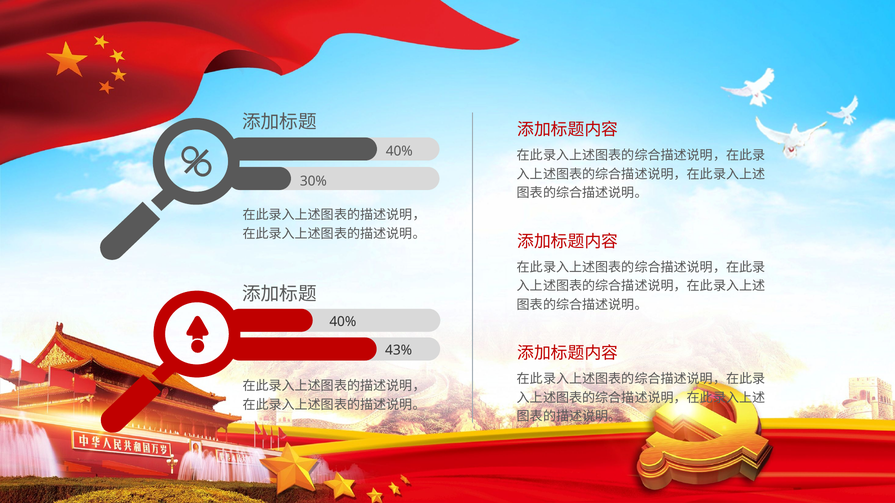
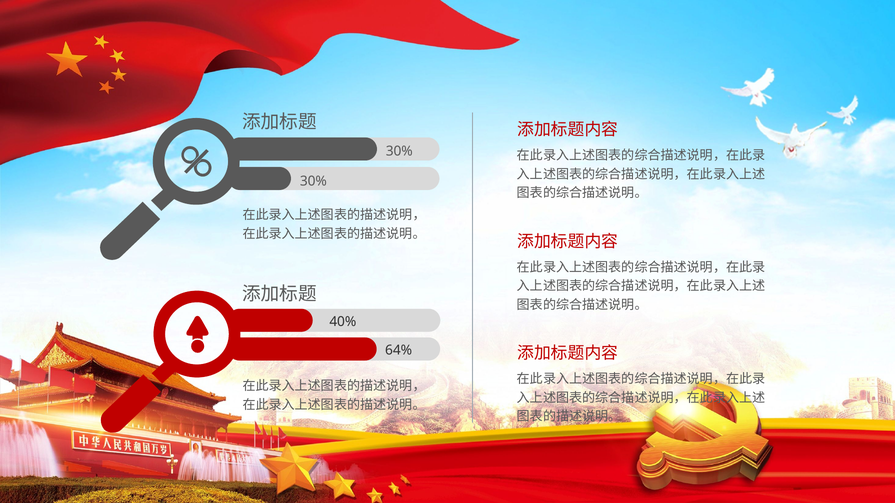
40% at (399, 151): 40% -> 30%
43%: 43% -> 64%
